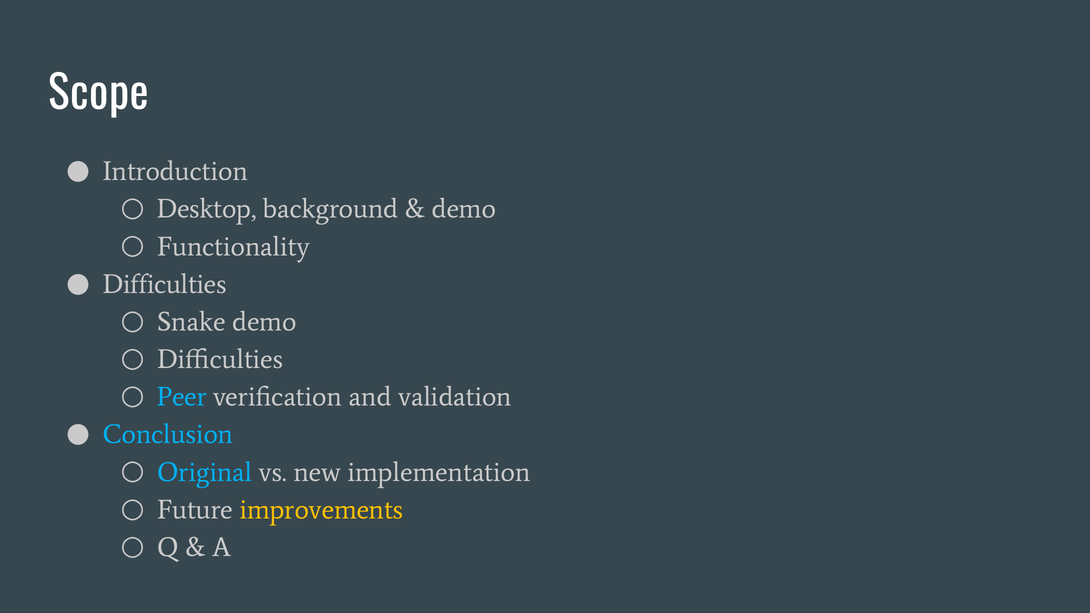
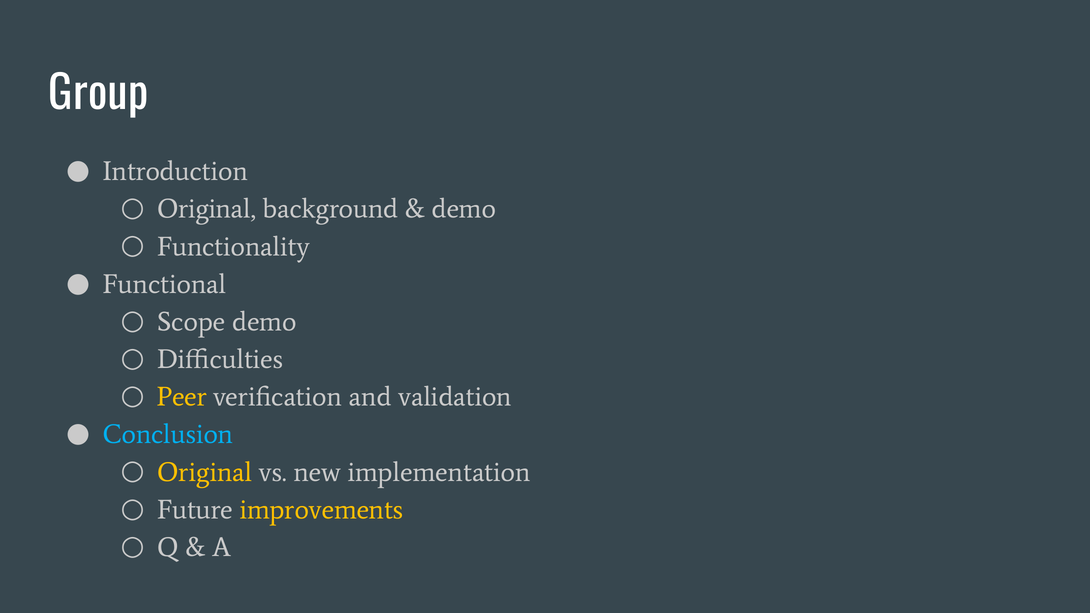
Scope: Scope -> Group
Desktop at (207, 209): Desktop -> Original
Difficulties at (165, 284): Difficulties -> Functional
Snake: Snake -> Scope
Peer colour: light blue -> yellow
Original at (205, 472) colour: light blue -> yellow
